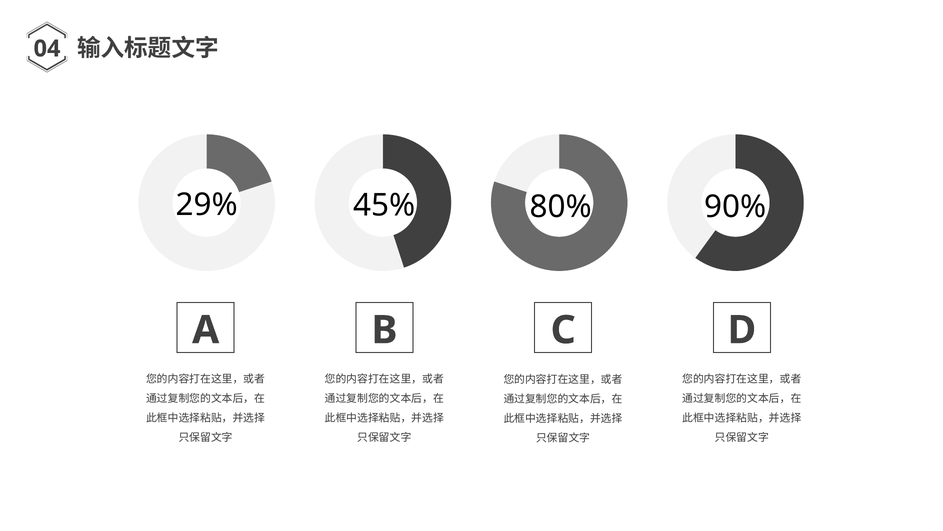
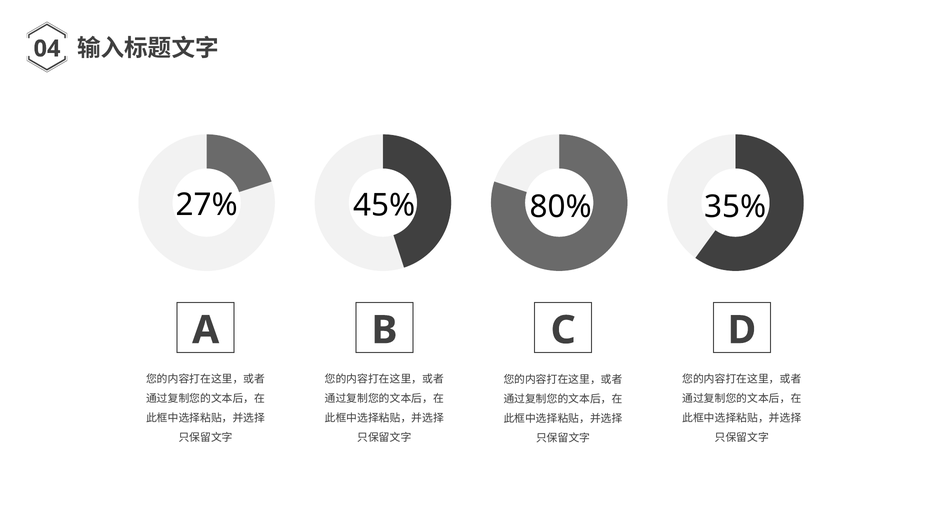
29%: 29% -> 27%
90%: 90% -> 35%
